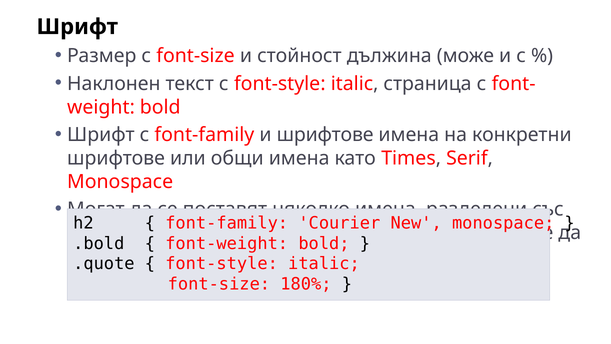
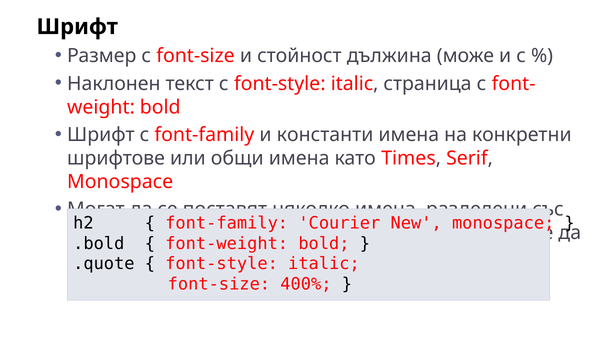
и шрифтове: шрифтове -> константи
180%: 180% -> 400%
